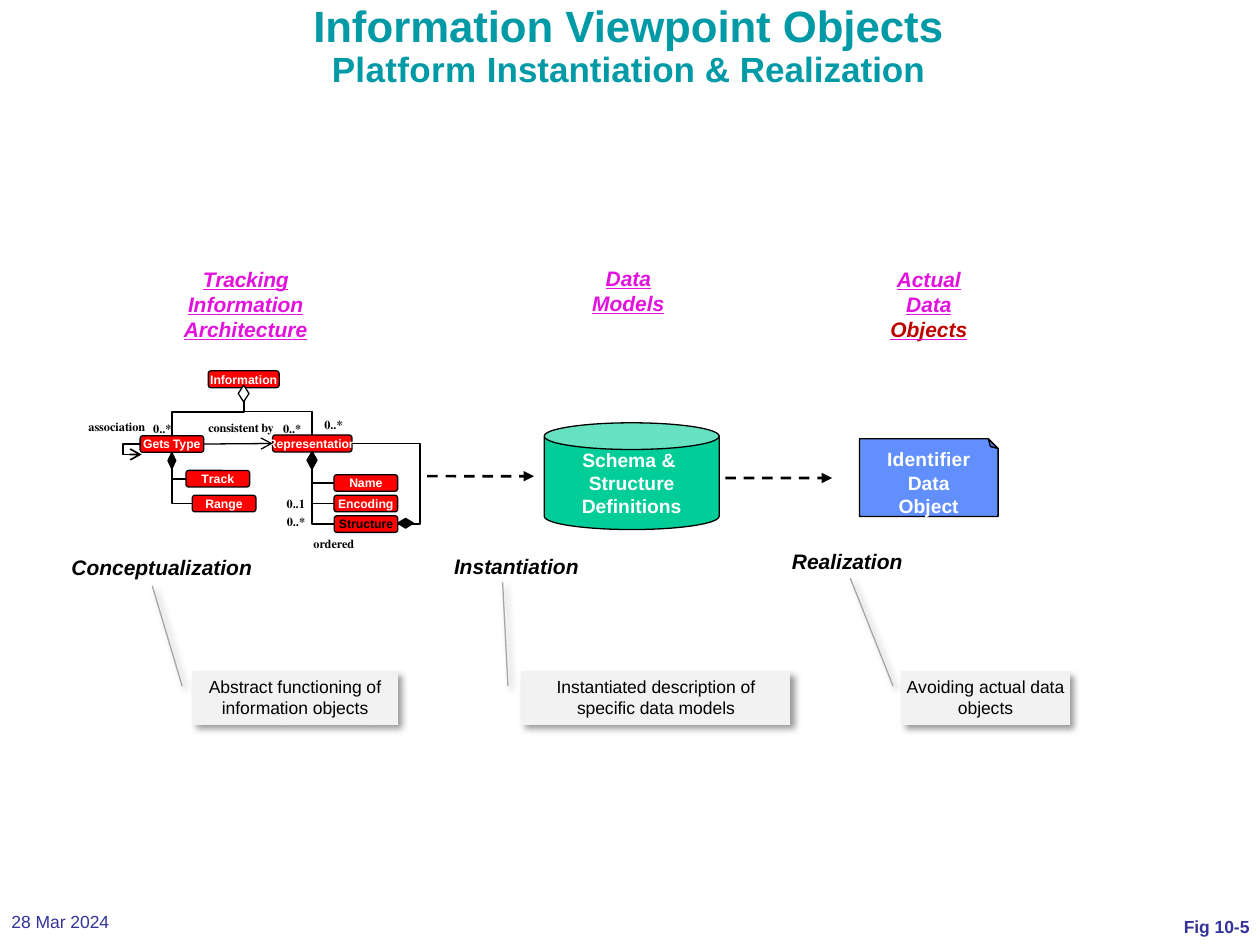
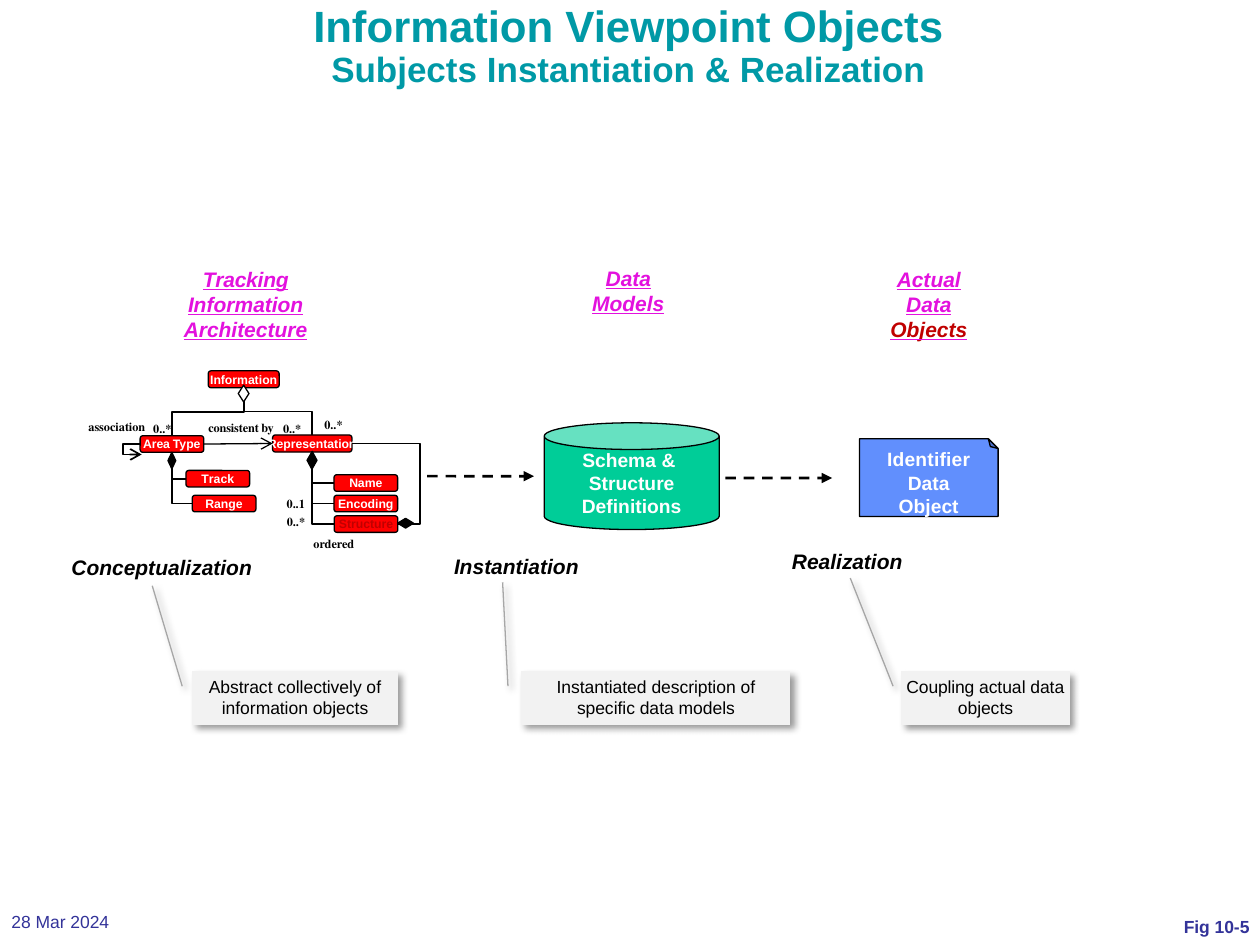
Platform: Platform -> Subjects
Gets: Gets -> Area
Structure at (366, 525) colour: black -> red
functioning: functioning -> collectively
Avoiding: Avoiding -> Coupling
